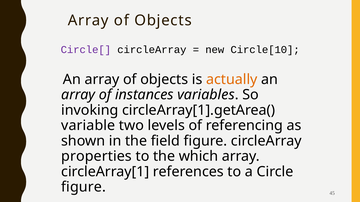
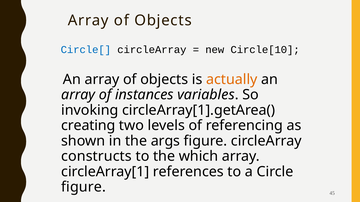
Circle[ colour: purple -> blue
variable: variable -> creating
field: field -> args
properties: properties -> constructs
